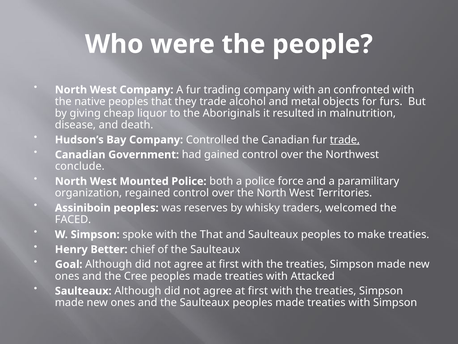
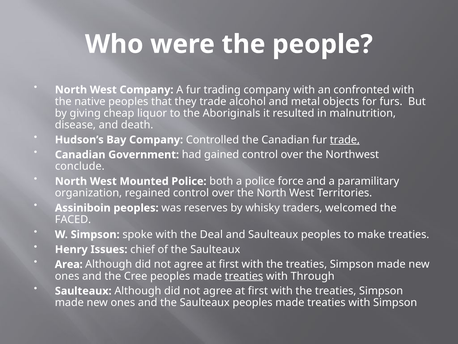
the That: That -> Deal
Better: Better -> Issues
Goal: Goal -> Area
treaties at (244, 276) underline: none -> present
Attacked: Attacked -> Through
